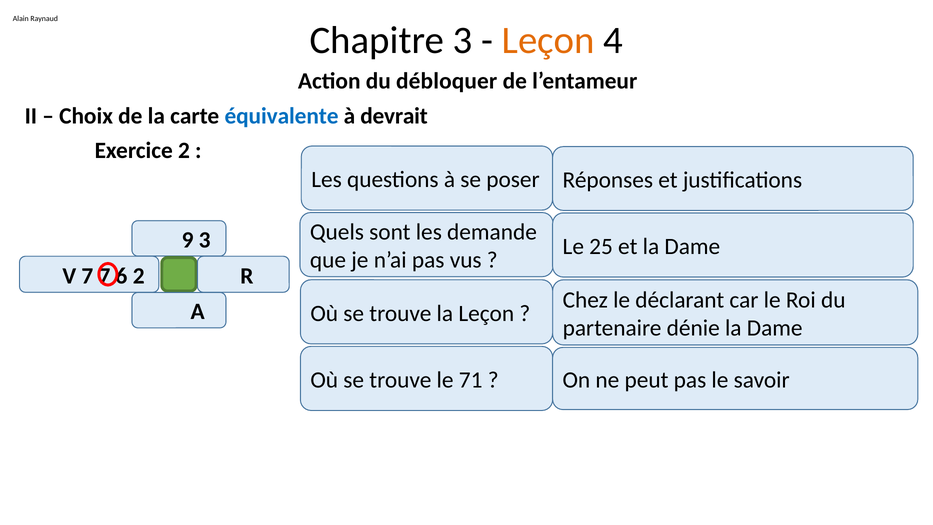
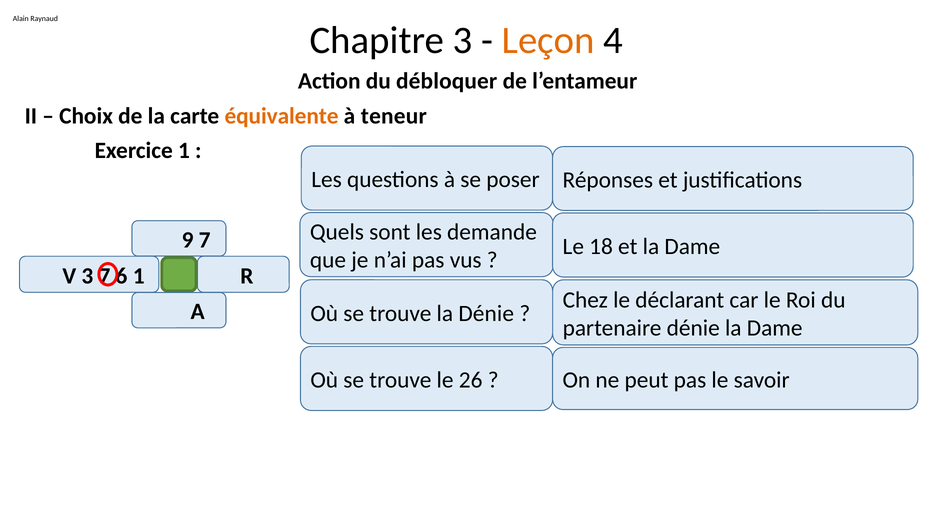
équivalente colour: blue -> orange
devrait: devrait -> teneur
Exercice 2: 2 -> 1
3 at (205, 240): 3 -> 7
25: 25 -> 18
7 at (87, 276): 7 -> 3
2 at (139, 276): 2 -> 1
la Leçon: Leçon -> Dénie
71: 71 -> 26
